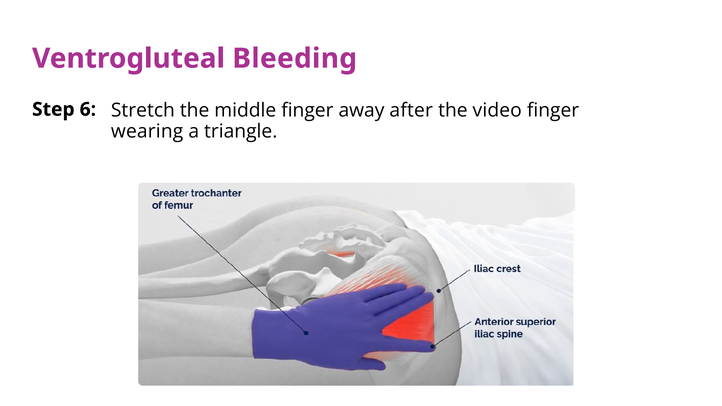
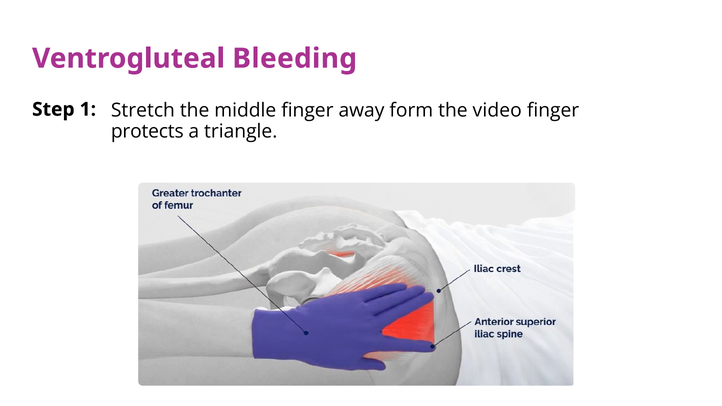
6: 6 -> 1
after: after -> form
wearing: wearing -> protects
